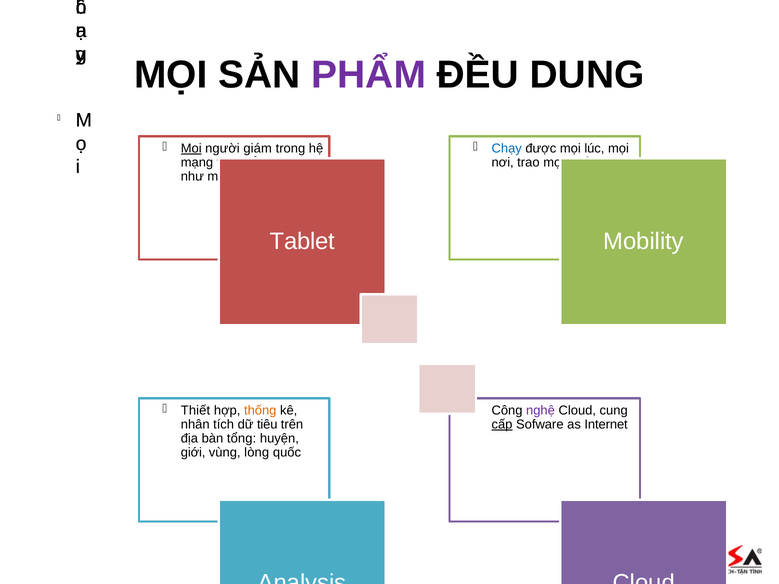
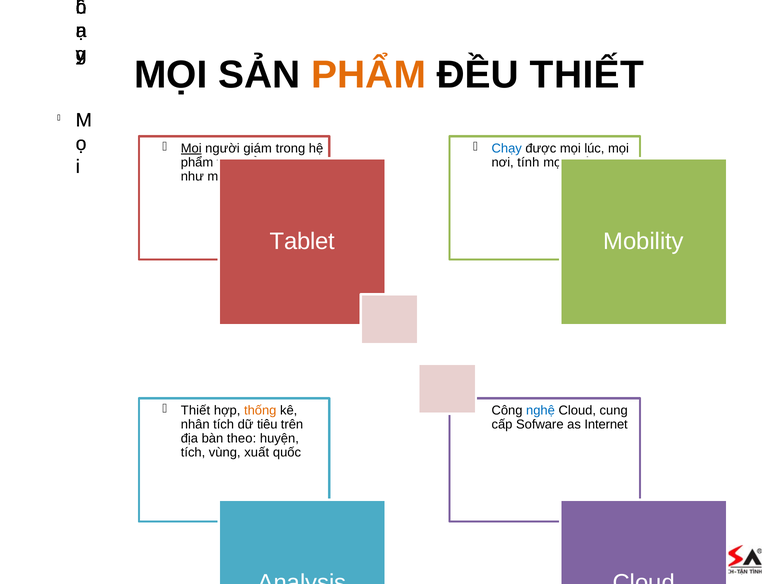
PHẨM at (369, 75) colour: purple -> orange
ĐỀU DUNG: DUNG -> THIẾT
mạng at (197, 162): mạng -> phẩm
nơi trao: trao -> tính
nghệ colour: purple -> blue
cấp underline: present -> none
tổng: tổng -> theo
giới at (193, 453): giới -> tích
lòng: lòng -> xuất
